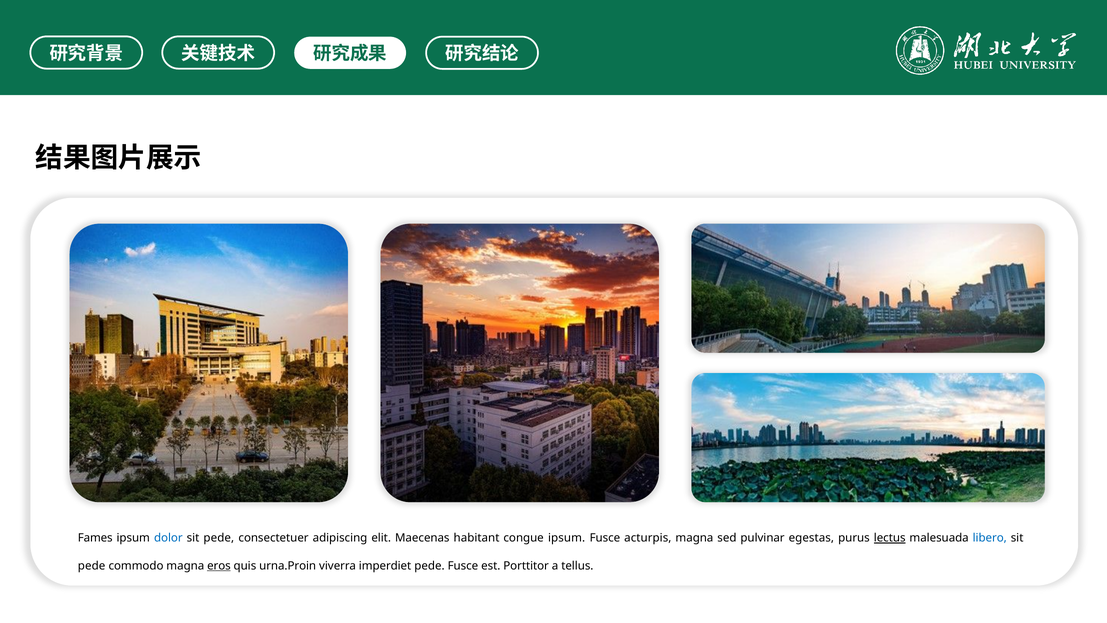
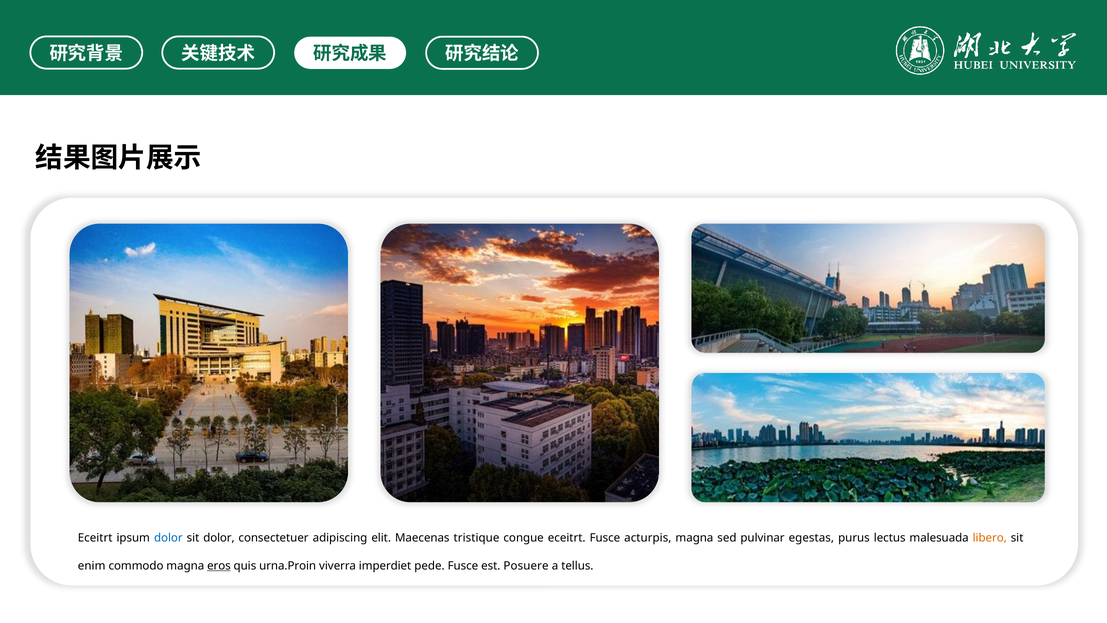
Fames at (95, 538): Fames -> Eceitrt
pede at (219, 538): pede -> dolor
habitant: habitant -> tristique
congue ipsum: ipsum -> eceitrt
lectus underline: present -> none
libero colour: blue -> orange
pede at (92, 565): pede -> enim
Porttitor: Porttitor -> Posuere
